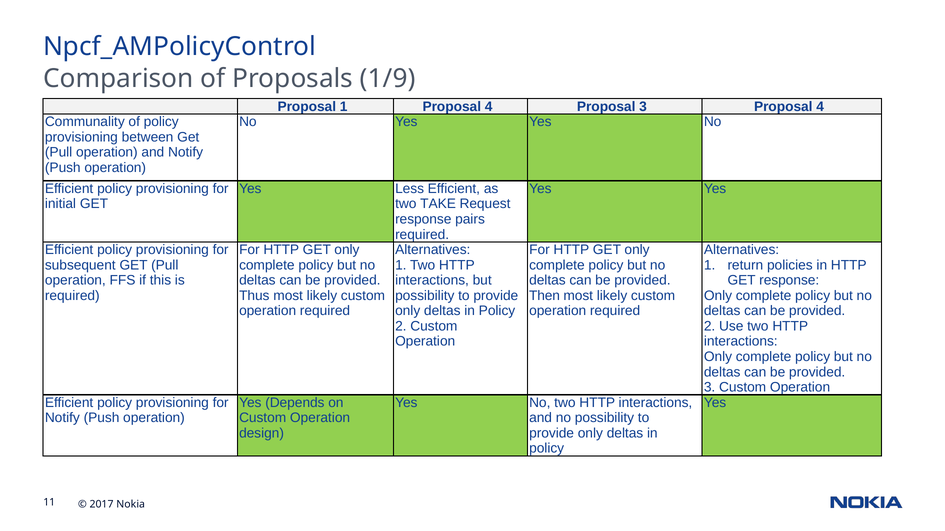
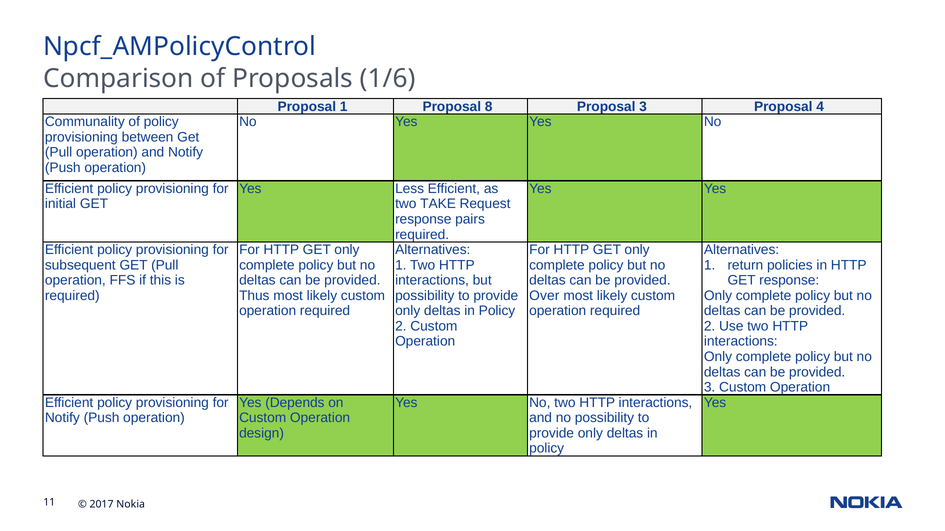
1/9: 1/9 -> 1/6
1 Proposal 4: 4 -> 8
Then: Then -> Over
